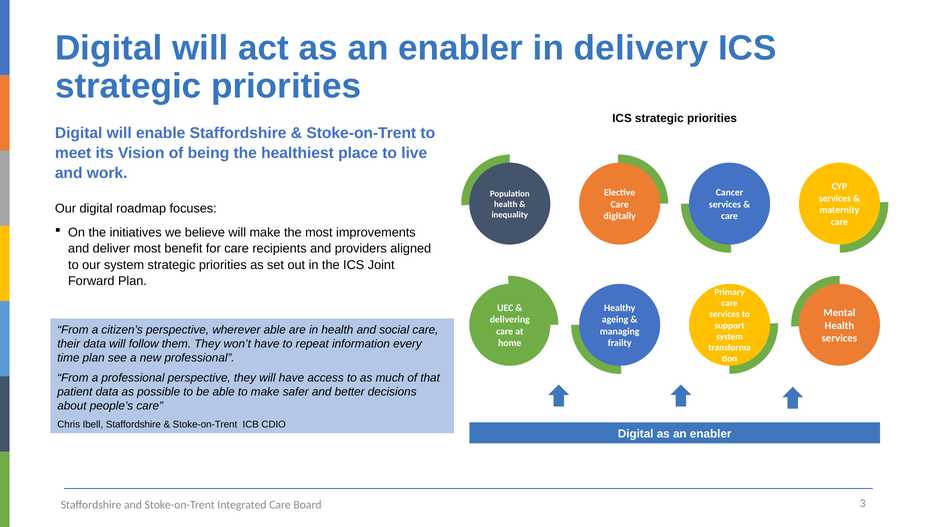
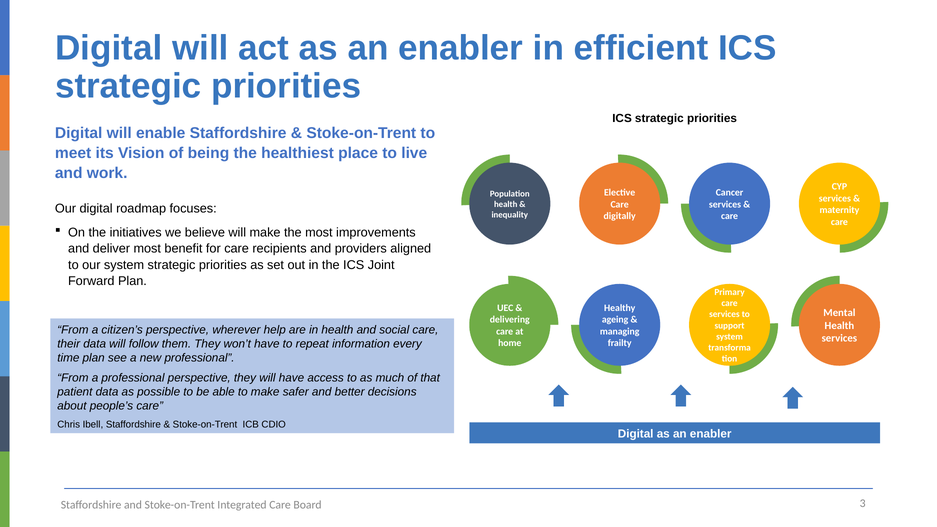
delivery: delivery -> efficient
wherever able: able -> help
